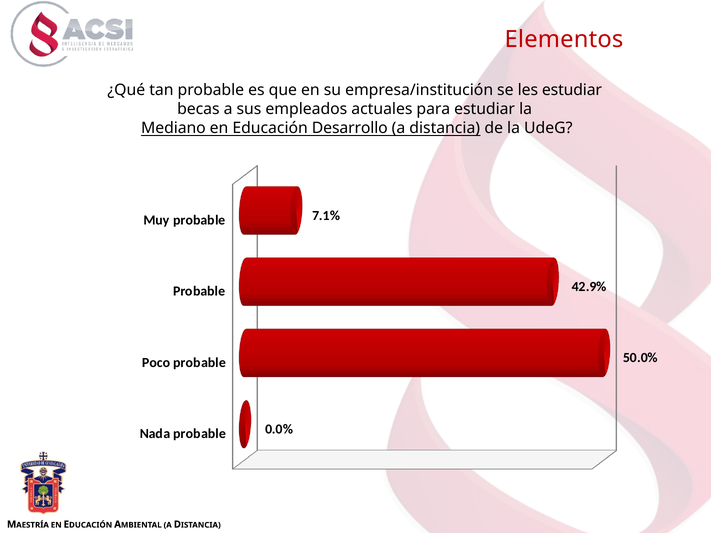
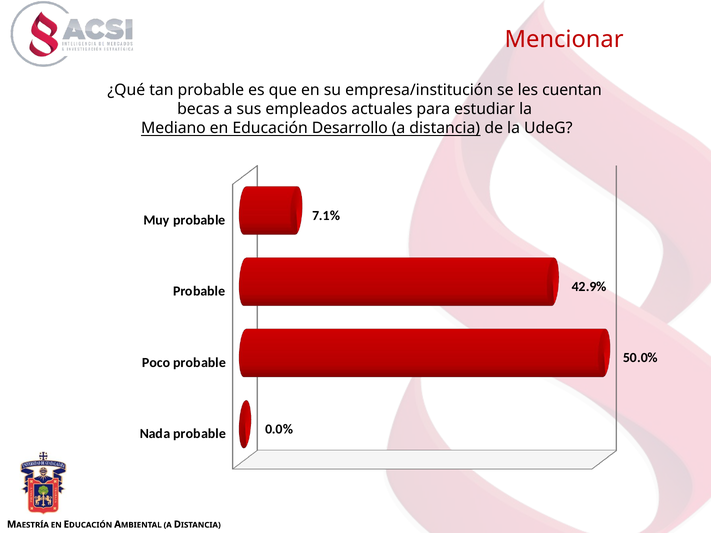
Elementos: Elementos -> Mencionar
les estudiar: estudiar -> cuentan
